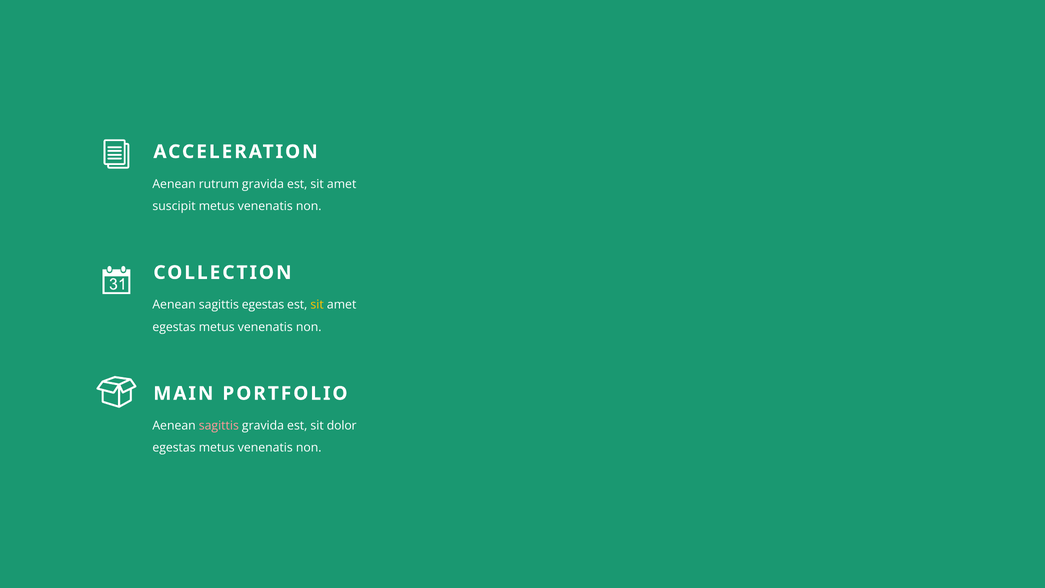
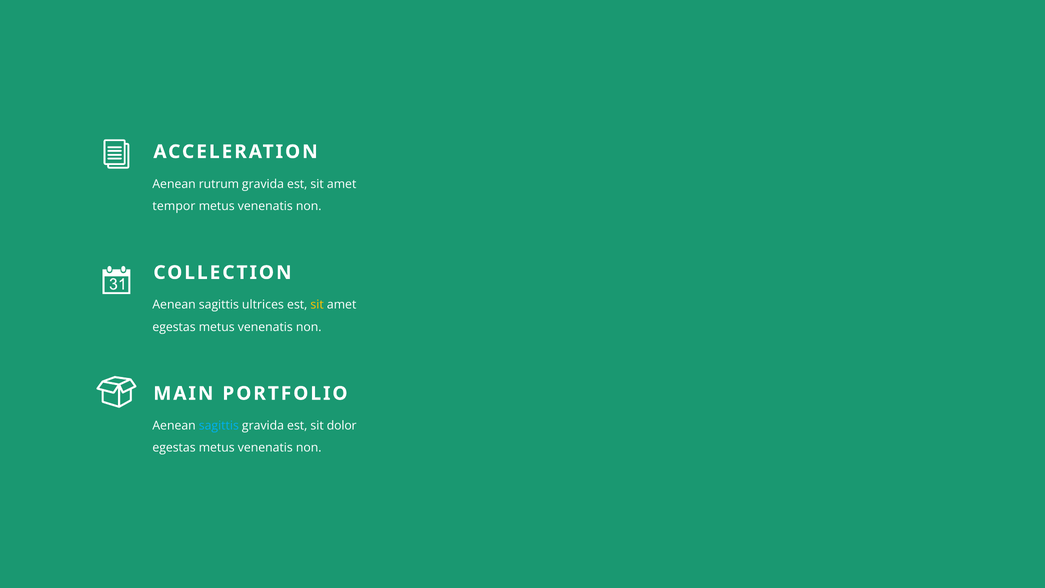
suscipit: suscipit -> tempor
sagittis egestas: egestas -> ultrices
sagittis at (219, 426) colour: pink -> light blue
